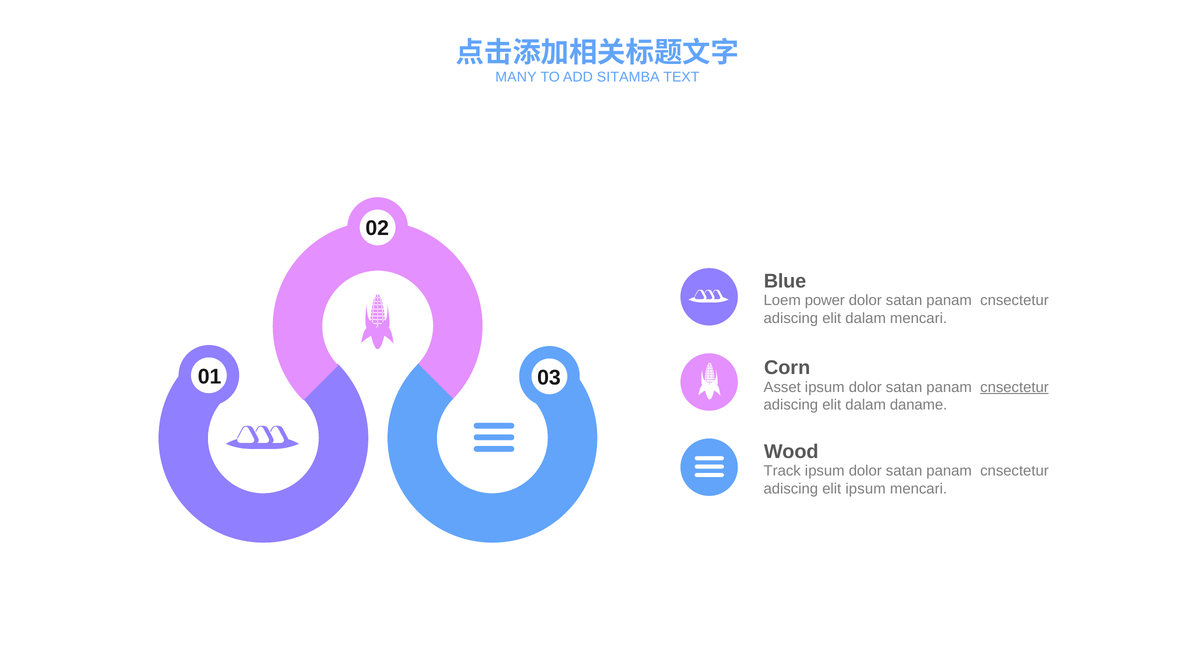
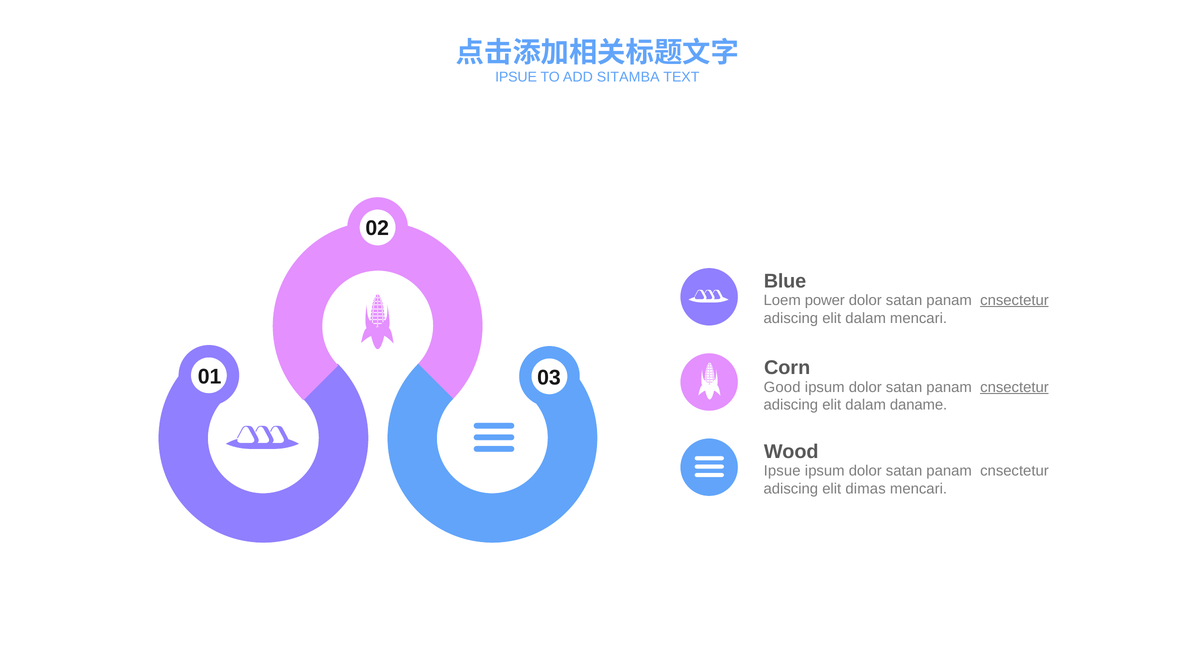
MANY at (516, 77): MANY -> IPSUE
cnsectetur at (1014, 300) underline: none -> present
Asset: Asset -> Good
Track at (782, 471): Track -> Ipsue
elit ipsum: ipsum -> dimas
